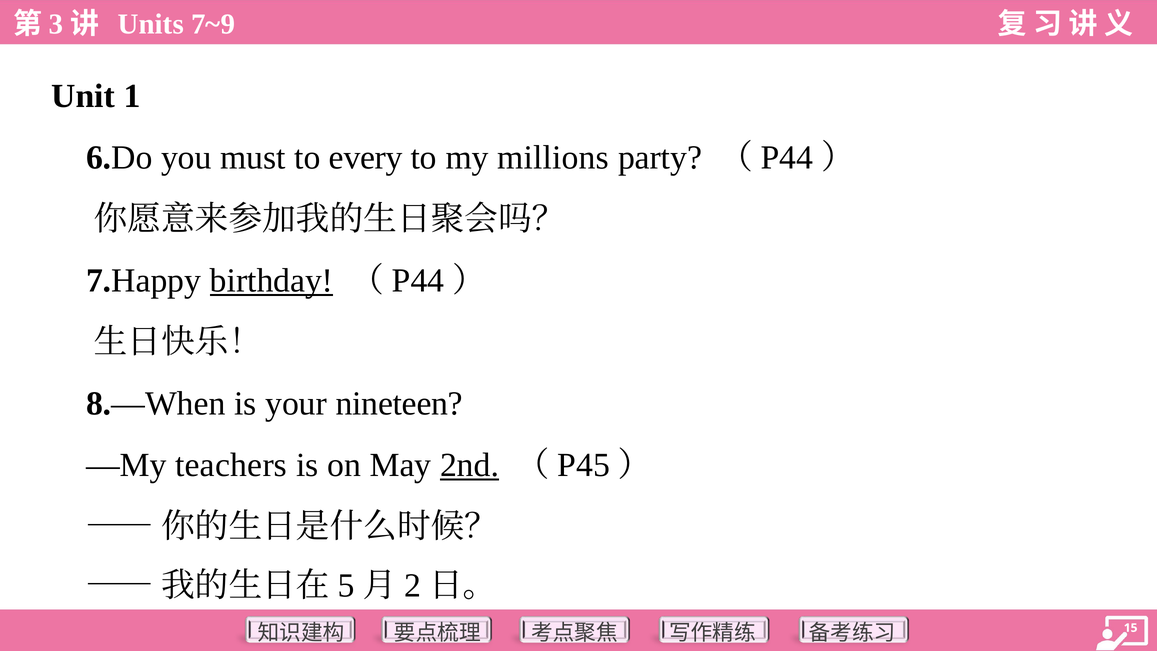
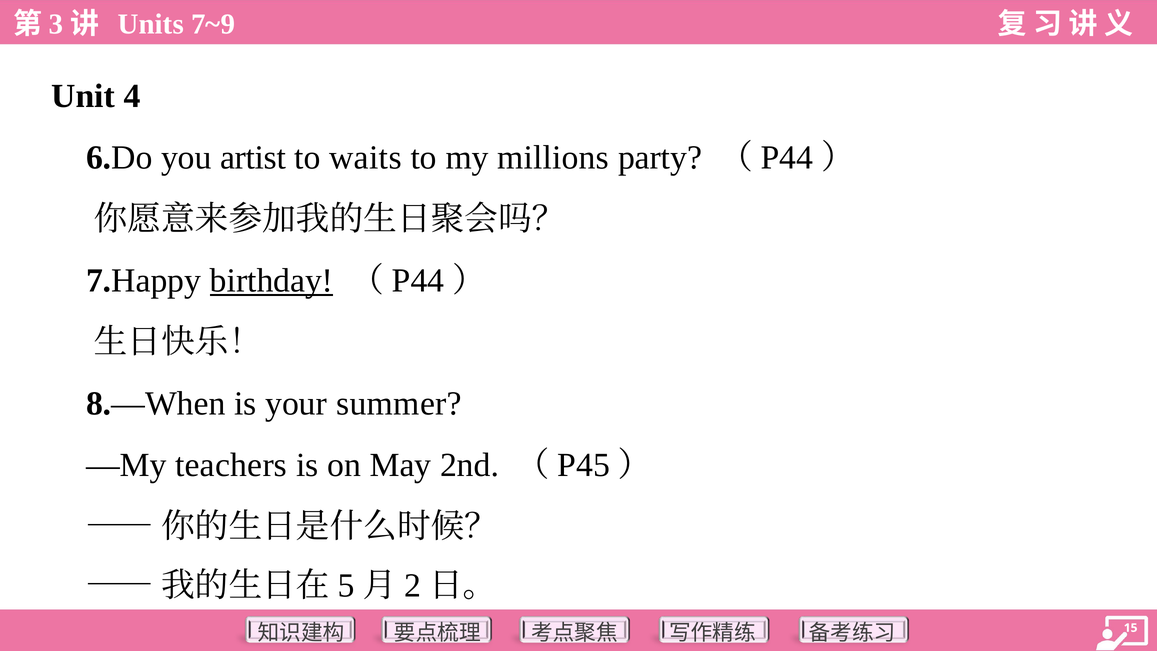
1: 1 -> 4
must: must -> artist
every: every -> waits
nineteen: nineteen -> summer
2nd underline: present -> none
